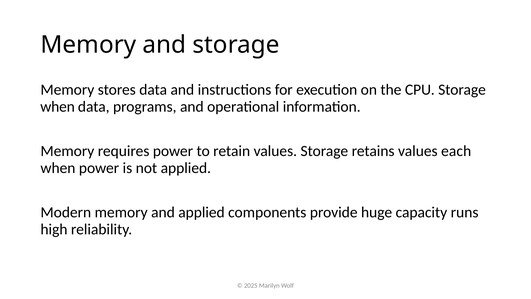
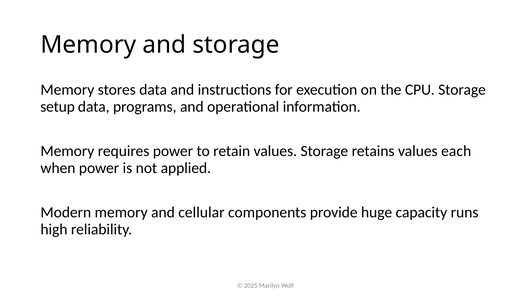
when at (58, 107): when -> setup
and applied: applied -> cellular
